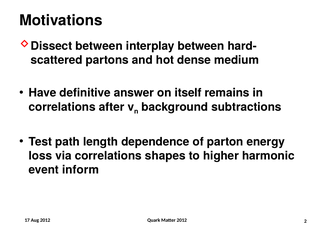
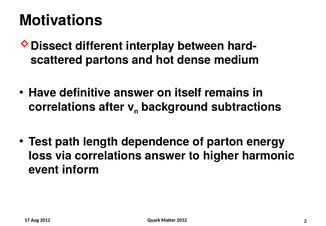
Dissect between: between -> different
correlations shapes: shapes -> answer
